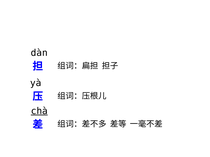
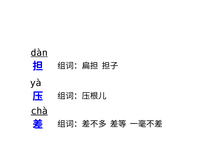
dàn underline: none -> present
